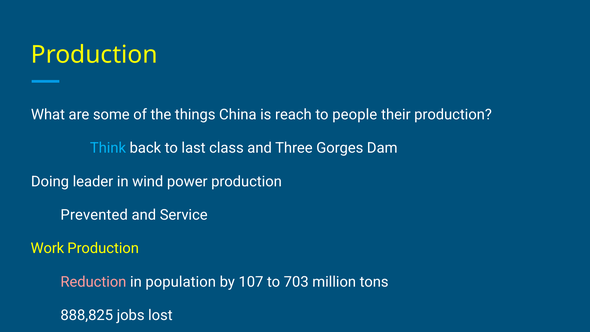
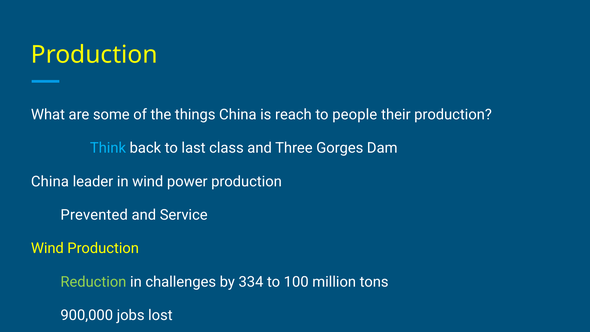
Doing at (50, 181): Doing -> China
Work at (47, 248): Work -> Wind
Reduction colour: pink -> light green
population: population -> challenges
107: 107 -> 334
703: 703 -> 100
888,825: 888,825 -> 900,000
